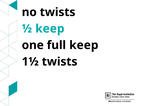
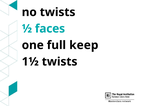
½ keep: keep -> faces
